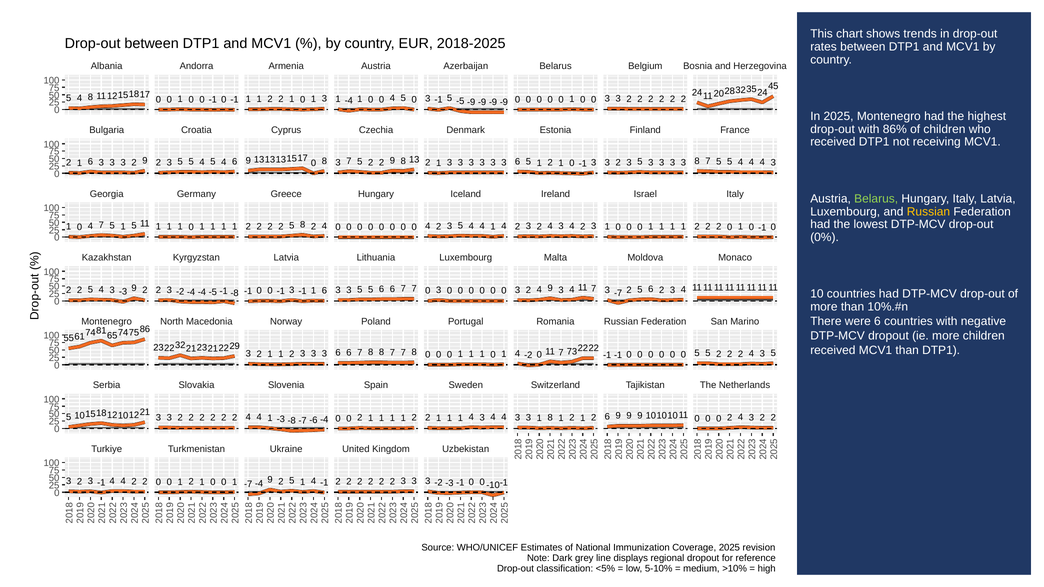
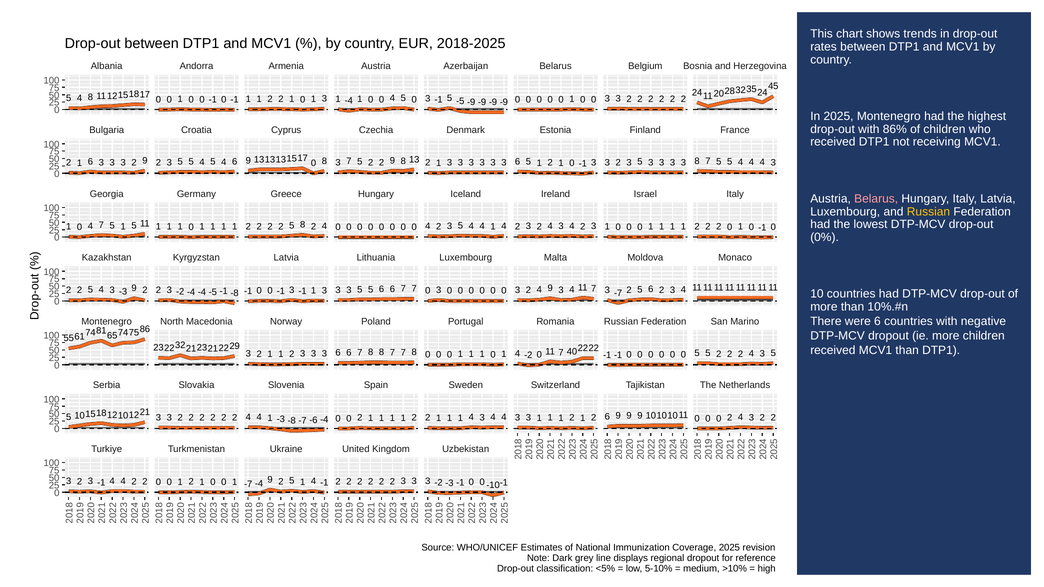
Belarus at (876, 199) colour: light green -> pink
-1 1 6: 6 -> 3
73: 73 -> 40
3 1 8: 8 -> 1
